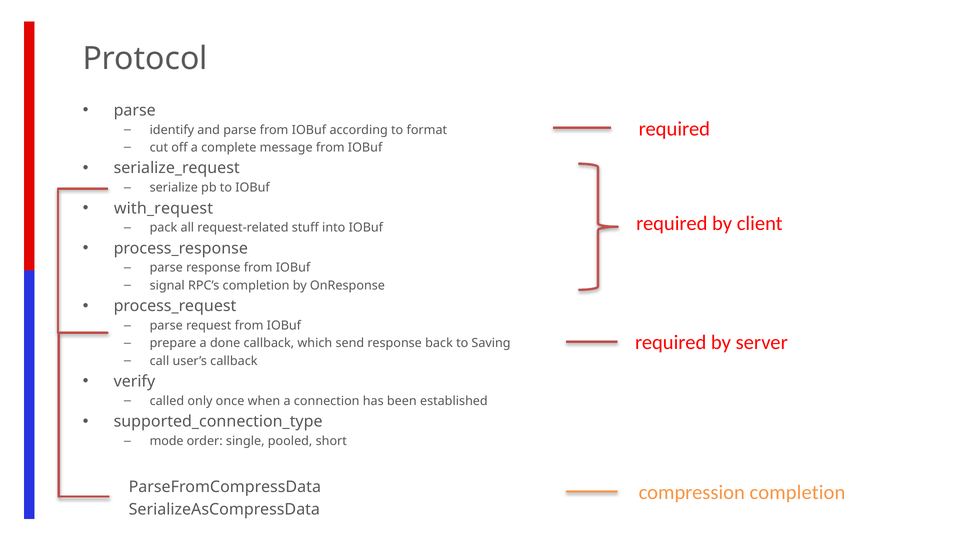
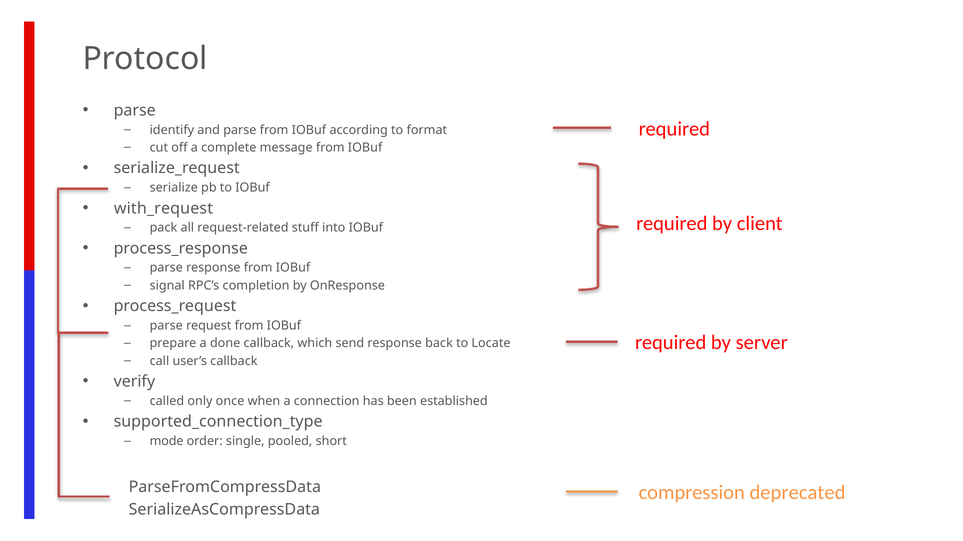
Saving: Saving -> Locate
compression completion: completion -> deprecated
